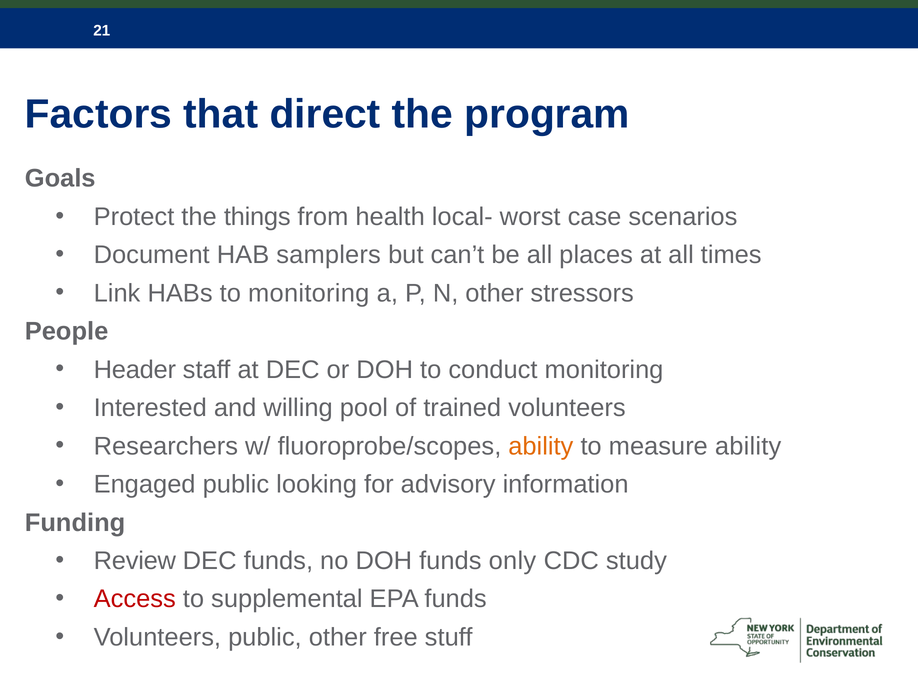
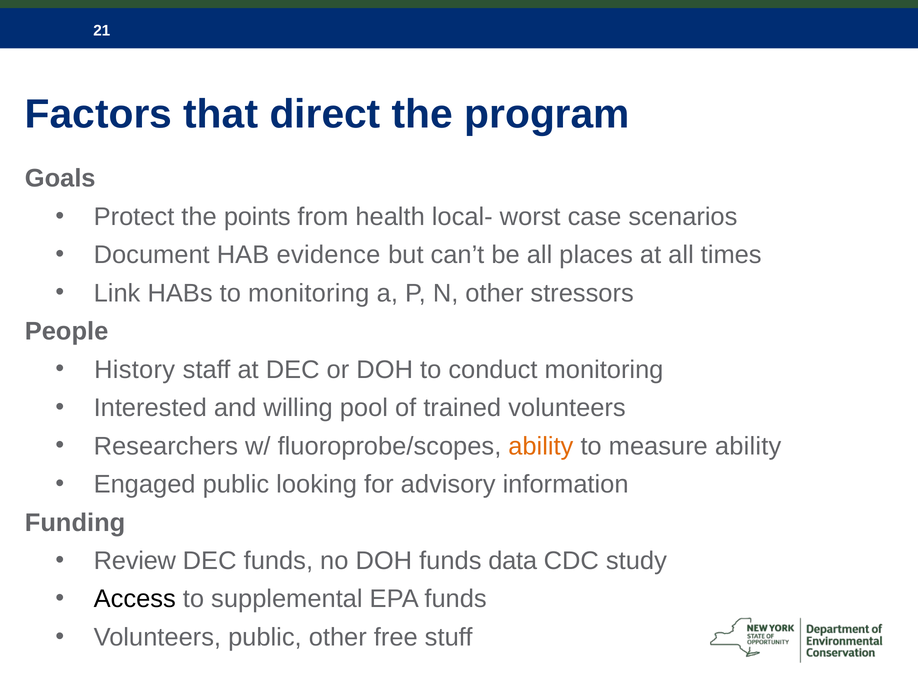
things: things -> points
samplers: samplers -> evidence
Header: Header -> History
only: only -> data
Access colour: red -> black
